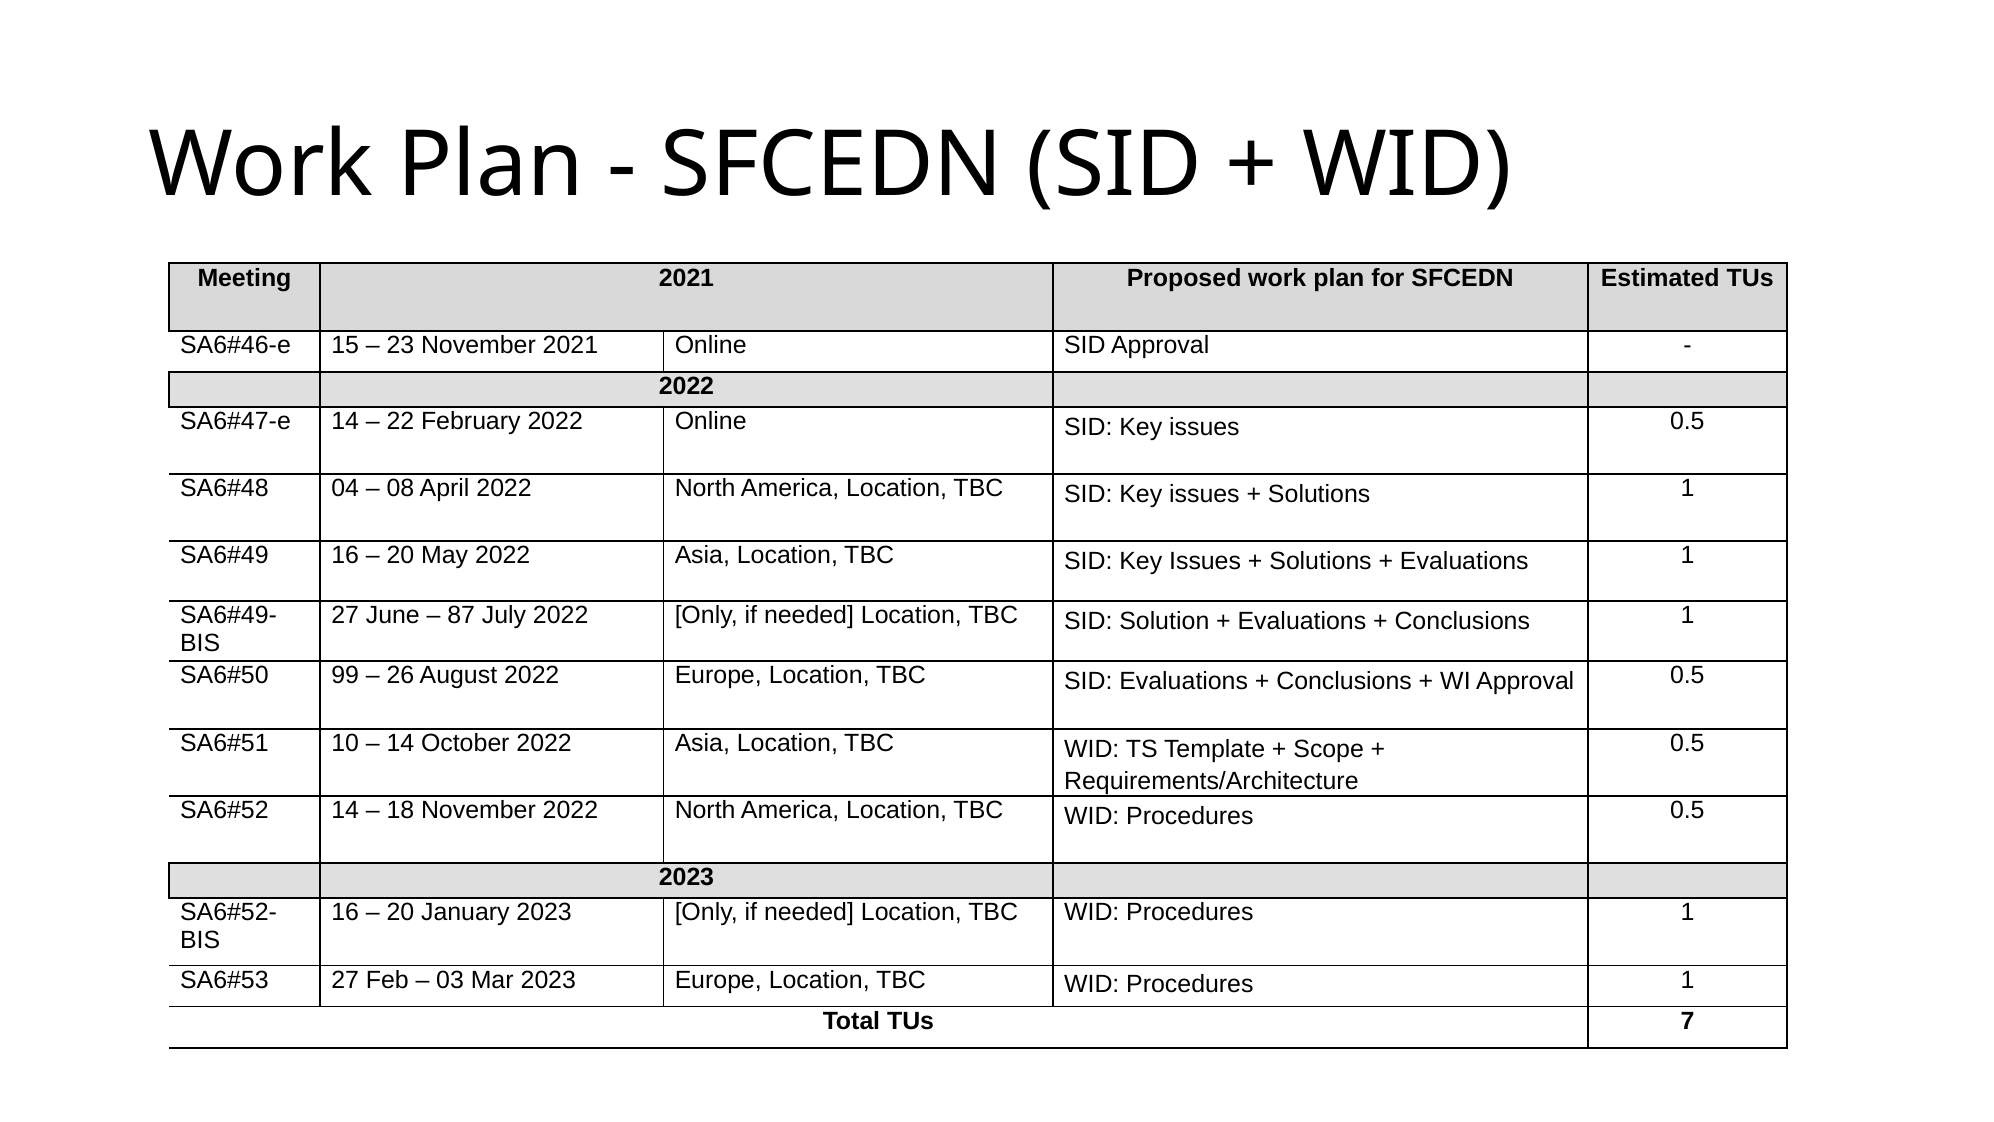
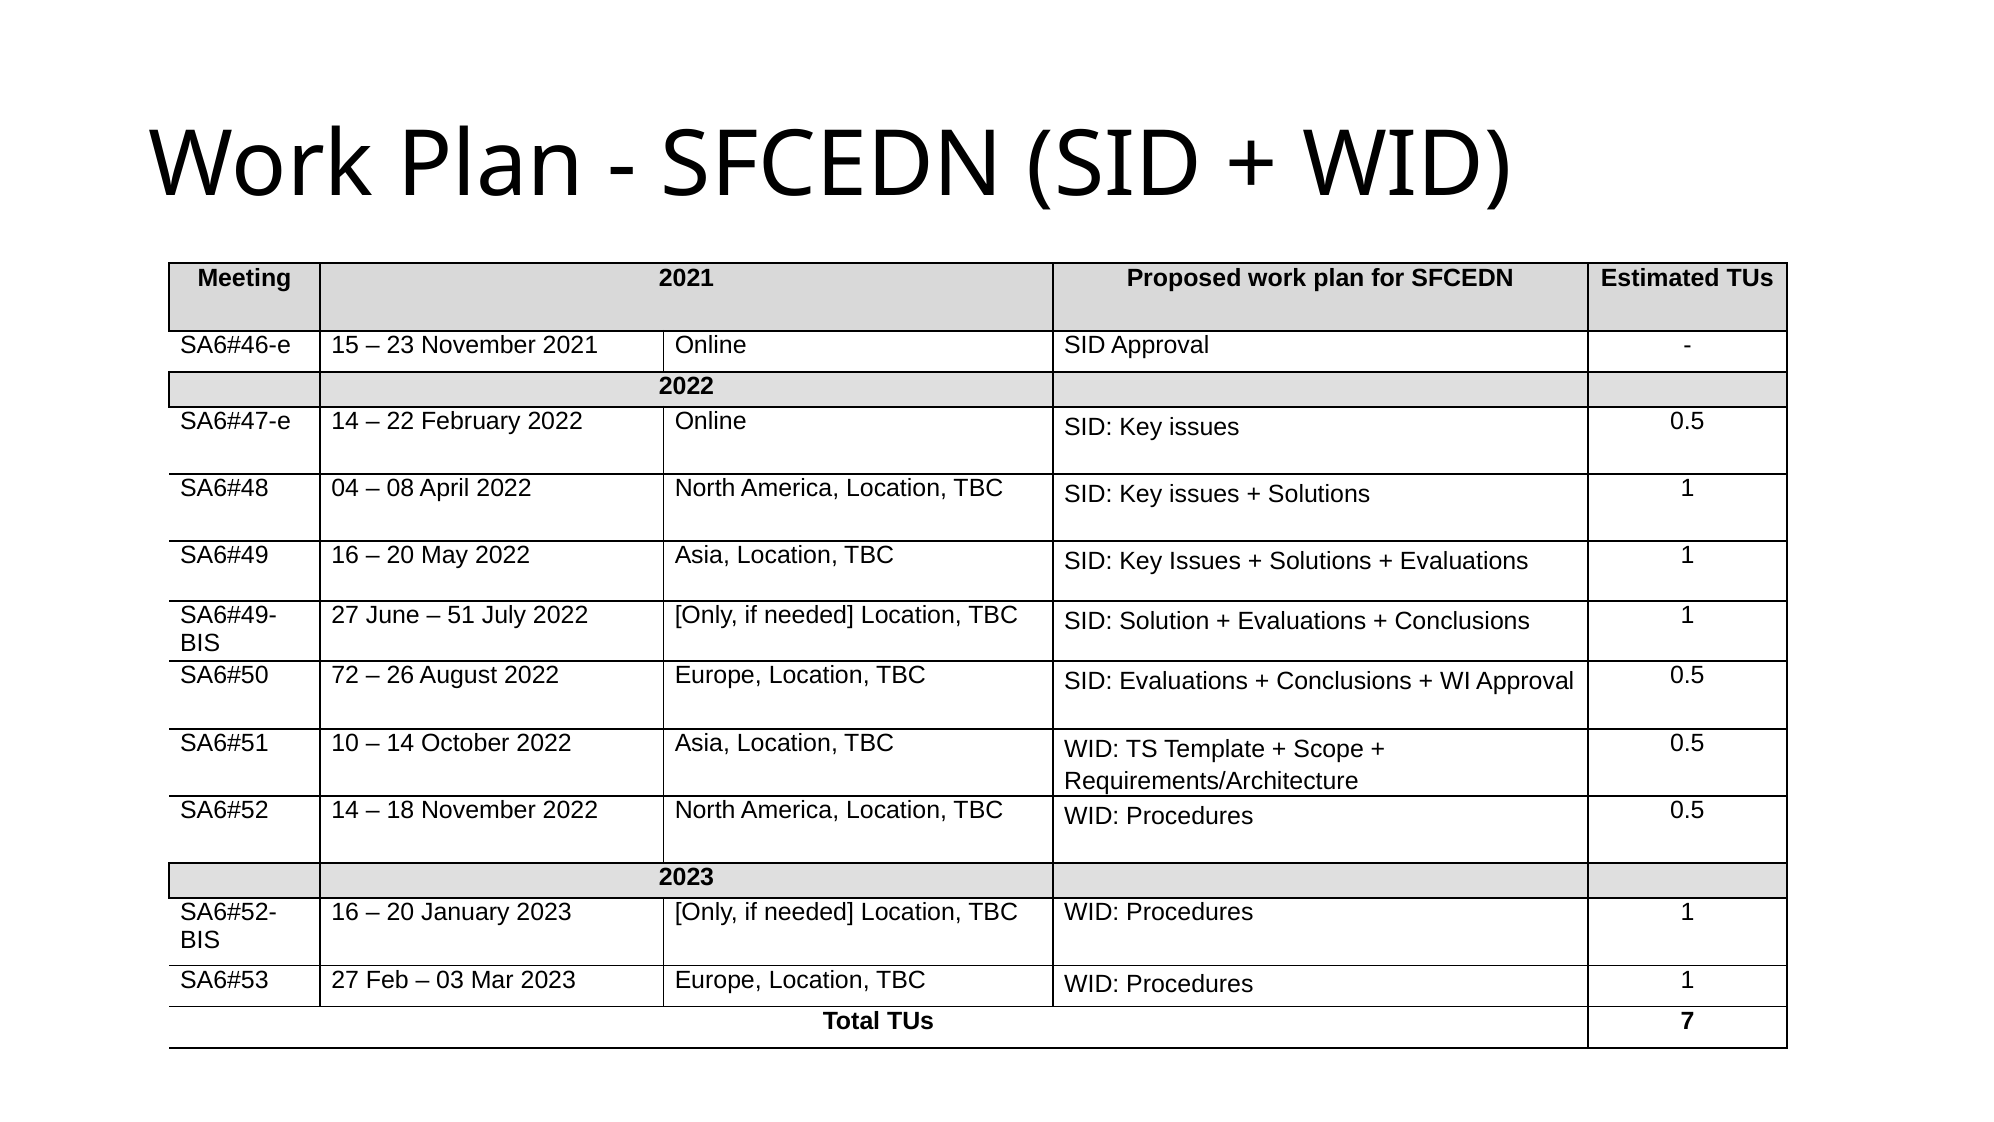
87: 87 -> 51
99: 99 -> 72
